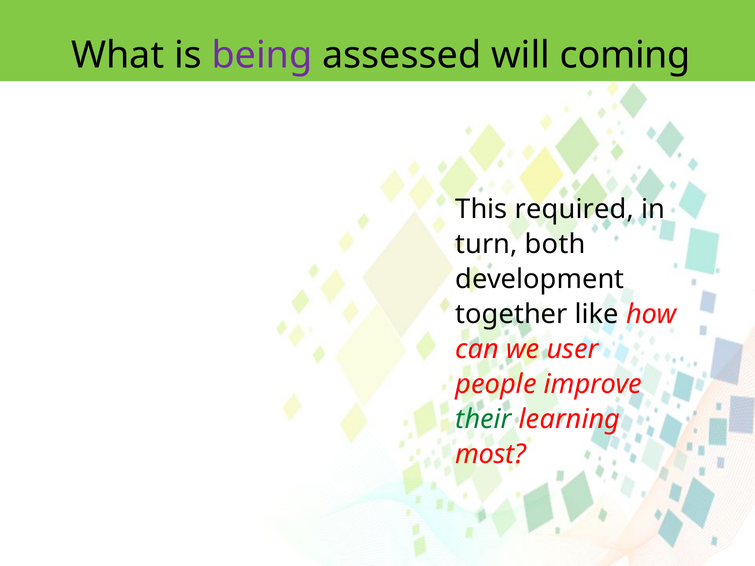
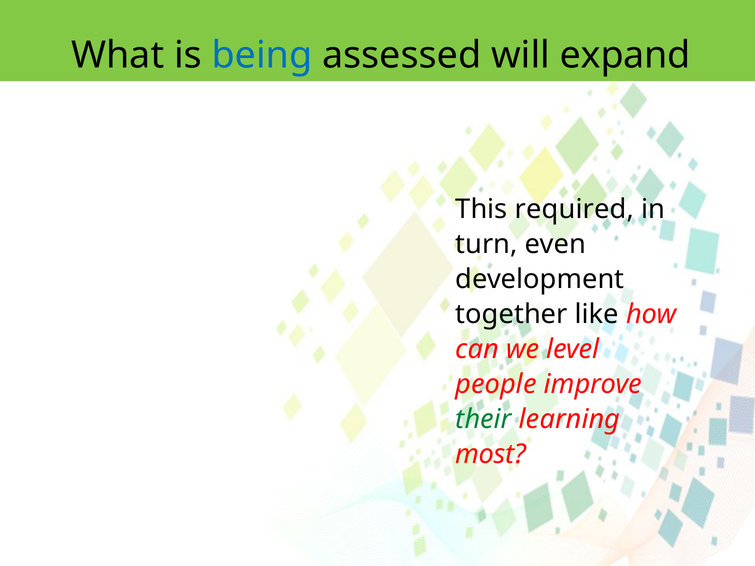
being colour: purple -> blue
coming: coming -> expand
both: both -> even
user: user -> level
